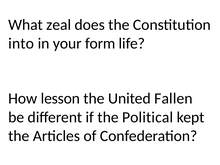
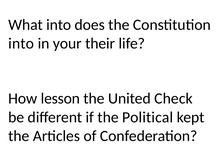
What zeal: zeal -> into
form: form -> their
Fallen: Fallen -> Check
